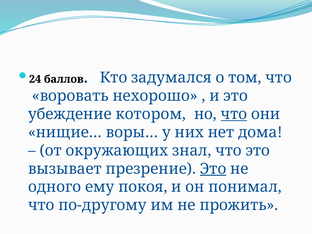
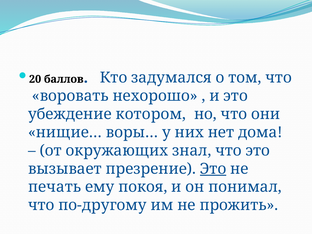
24: 24 -> 20
что at (234, 114) underline: present -> none
одного: одного -> печать
